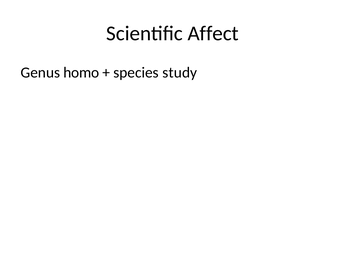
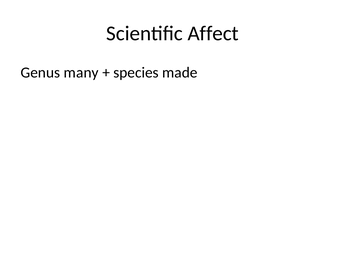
homo: homo -> many
study: study -> made
